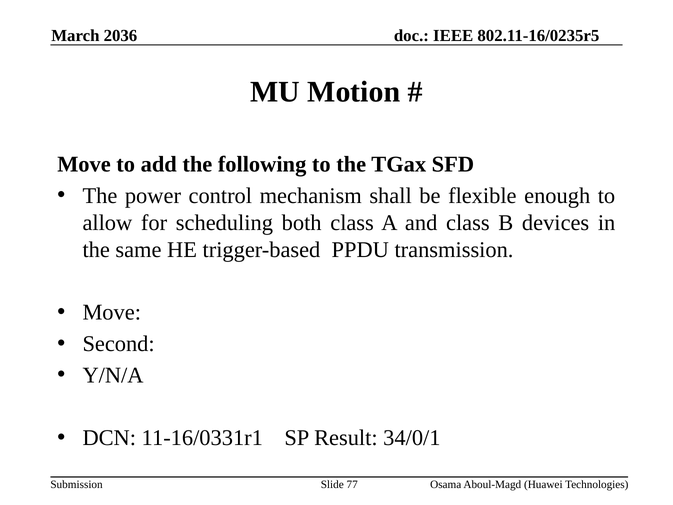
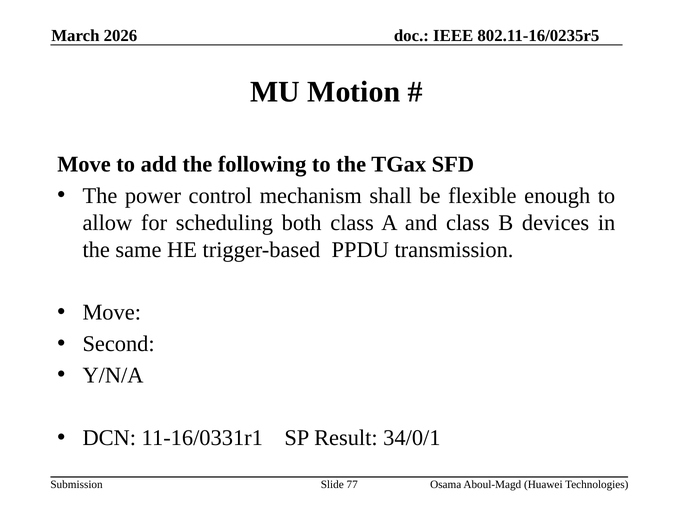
2036: 2036 -> 2026
